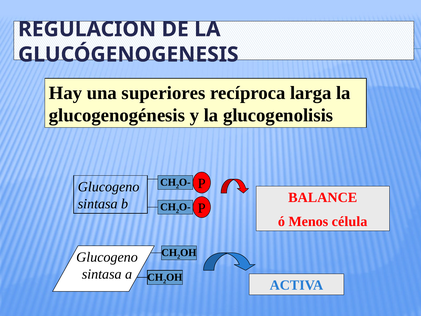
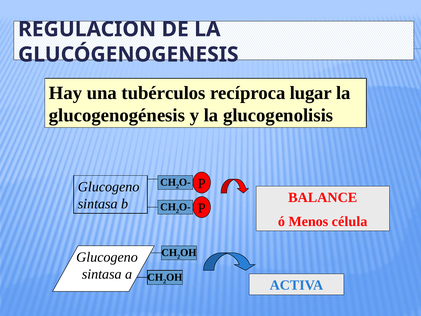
superiores: superiores -> tubérculos
larga: larga -> lugar
